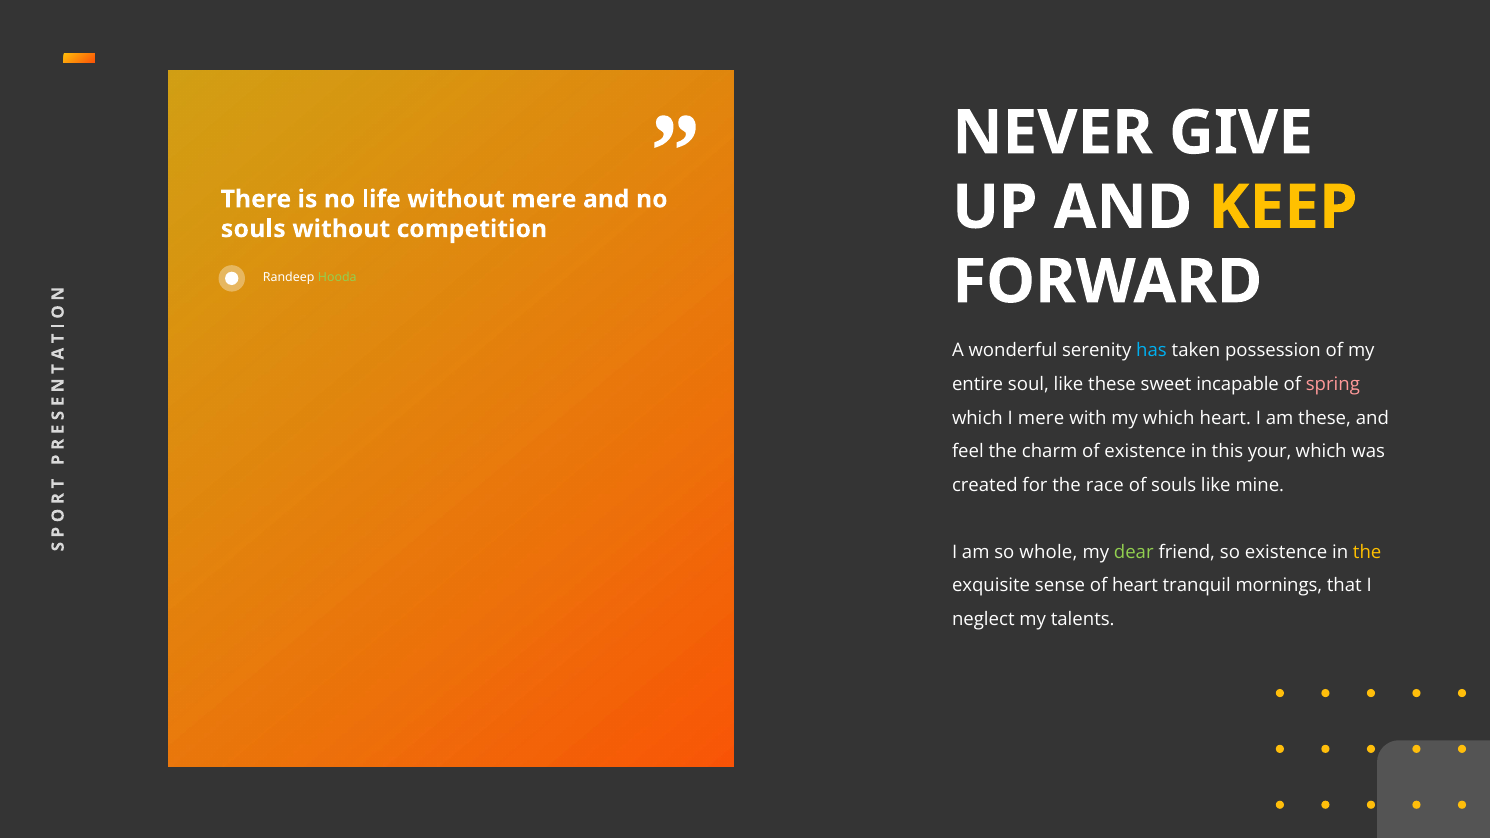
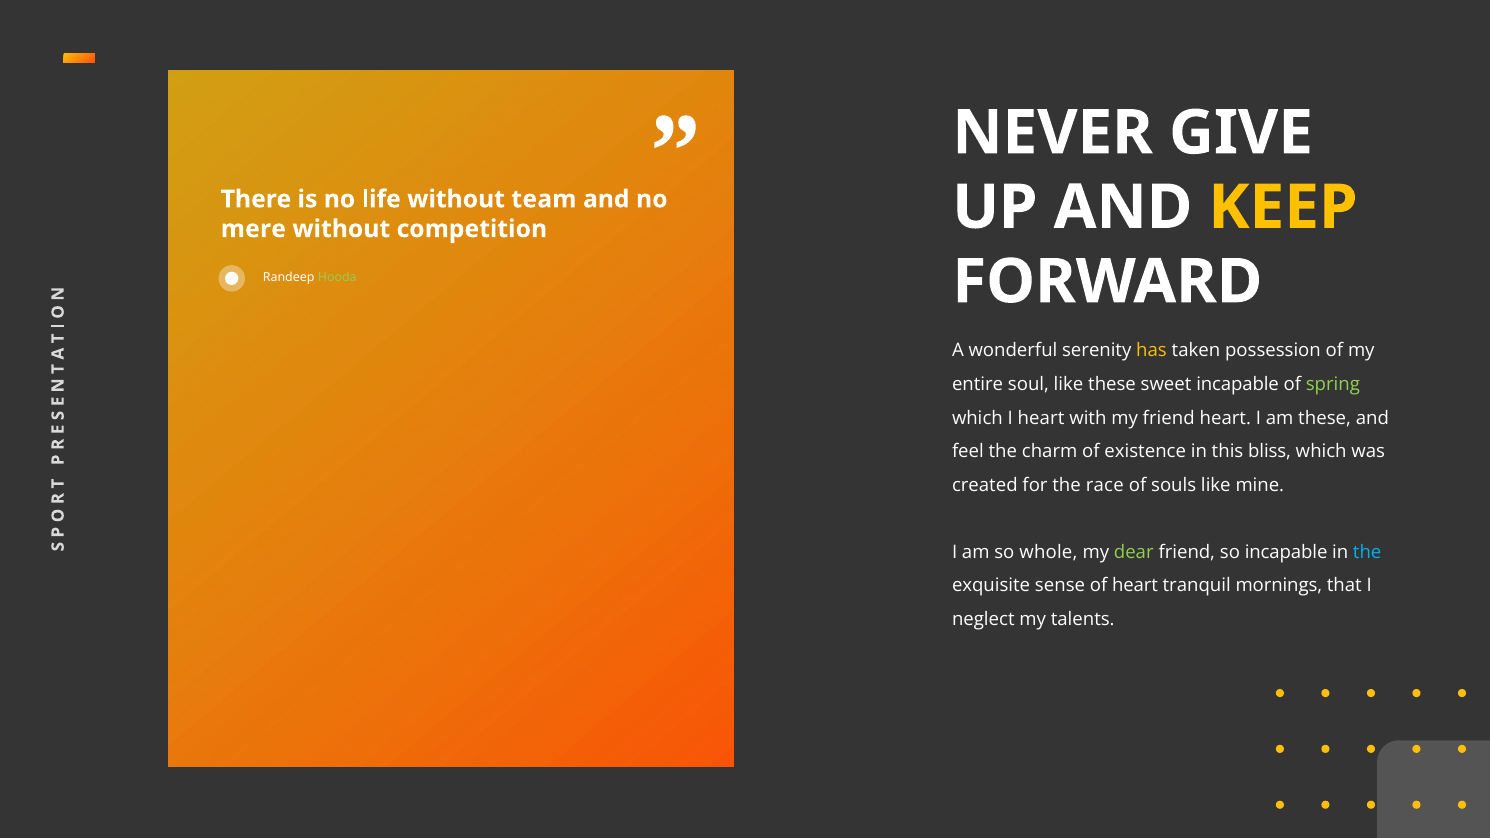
without mere: mere -> team
souls at (253, 229): souls -> mere
has colour: light blue -> yellow
spring colour: pink -> light green
I mere: mere -> heart
my which: which -> friend
your: your -> bliss
so existence: existence -> incapable
the at (1367, 552) colour: yellow -> light blue
